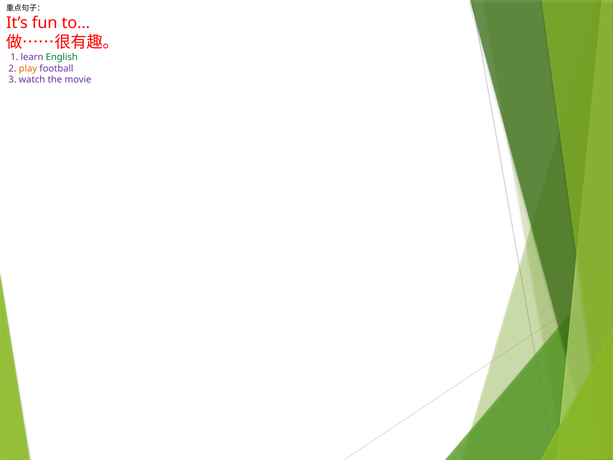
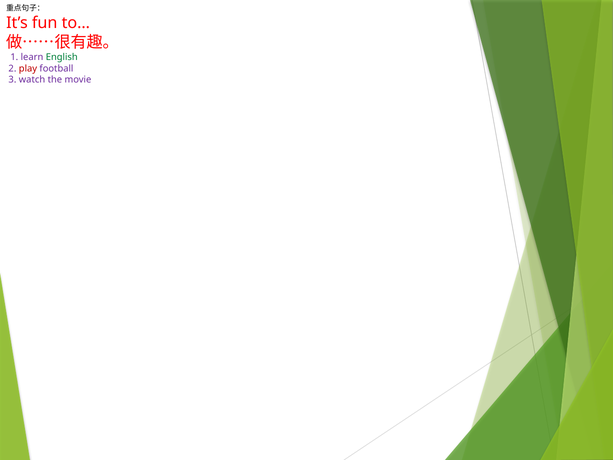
play colour: orange -> red
